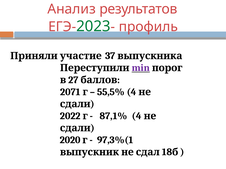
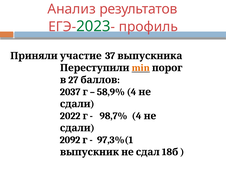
min colour: purple -> orange
2071: 2071 -> 2037
55,5%: 55,5% -> 58,9%
87,1%: 87,1% -> 98,7%
2020: 2020 -> 2092
